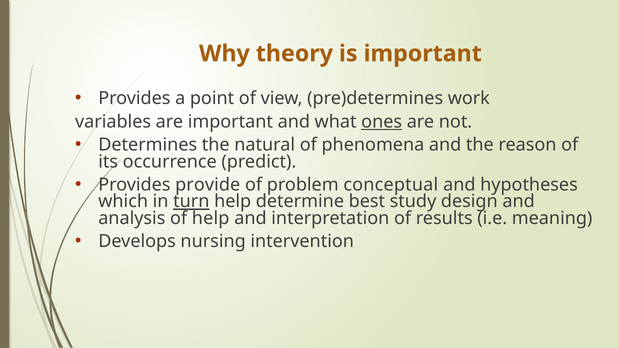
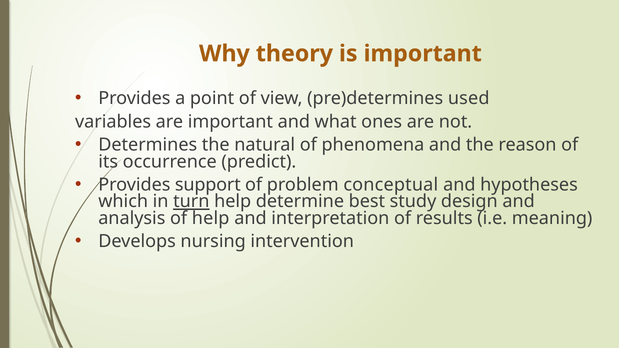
work: work -> used
ones underline: present -> none
provide: provide -> support
